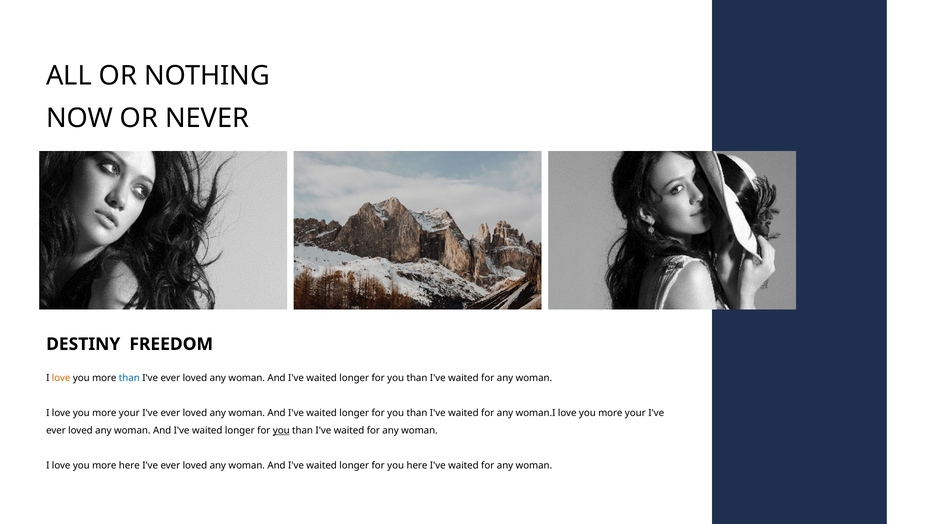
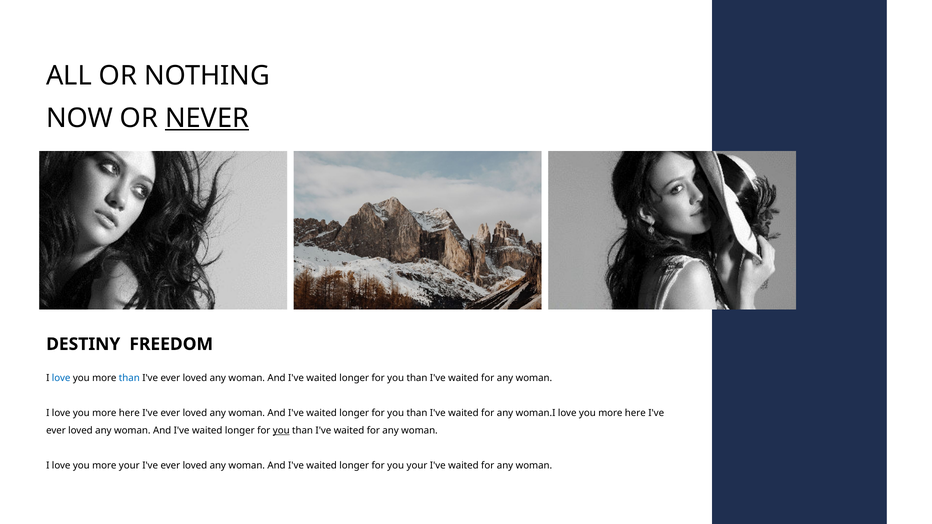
NEVER underline: none -> present
love at (61, 378) colour: orange -> blue
your at (129, 413): your -> here
your at (635, 413): your -> here
more here: here -> your
you here: here -> your
